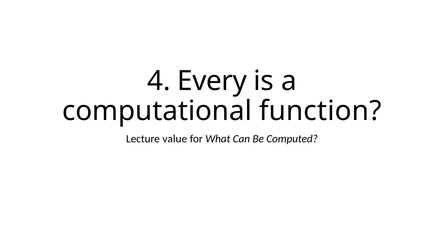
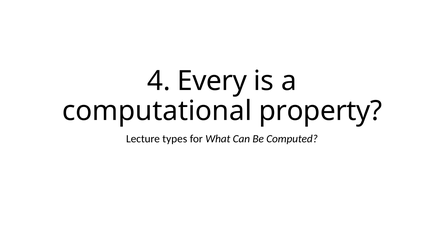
function: function -> property
value: value -> types
